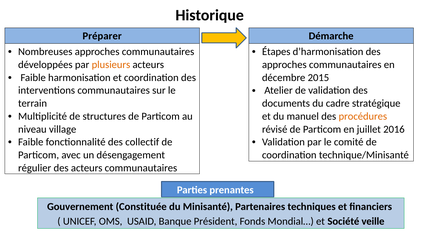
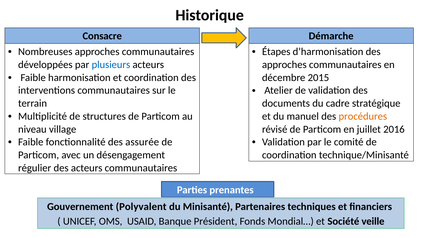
Préparer: Préparer -> Consacre
plusieurs colour: orange -> blue
collectif: collectif -> assurée
Constituée: Constituée -> Polyvalent
